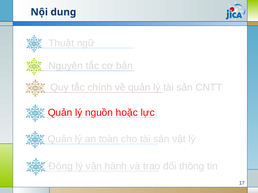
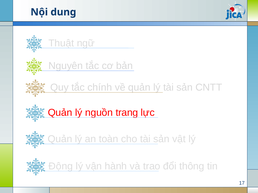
hoặc: hoặc -> trang
